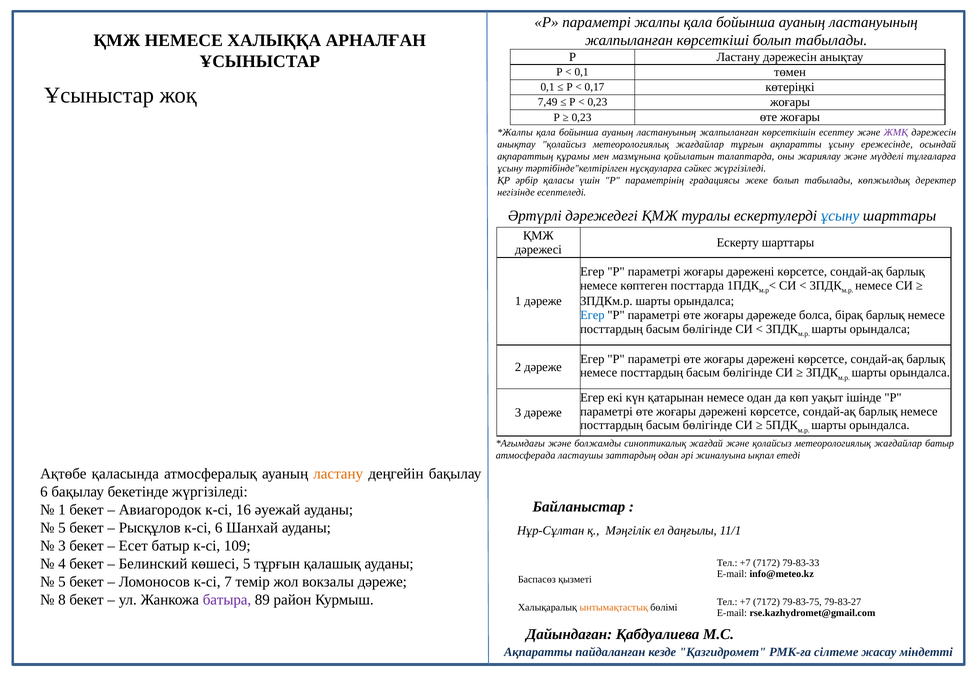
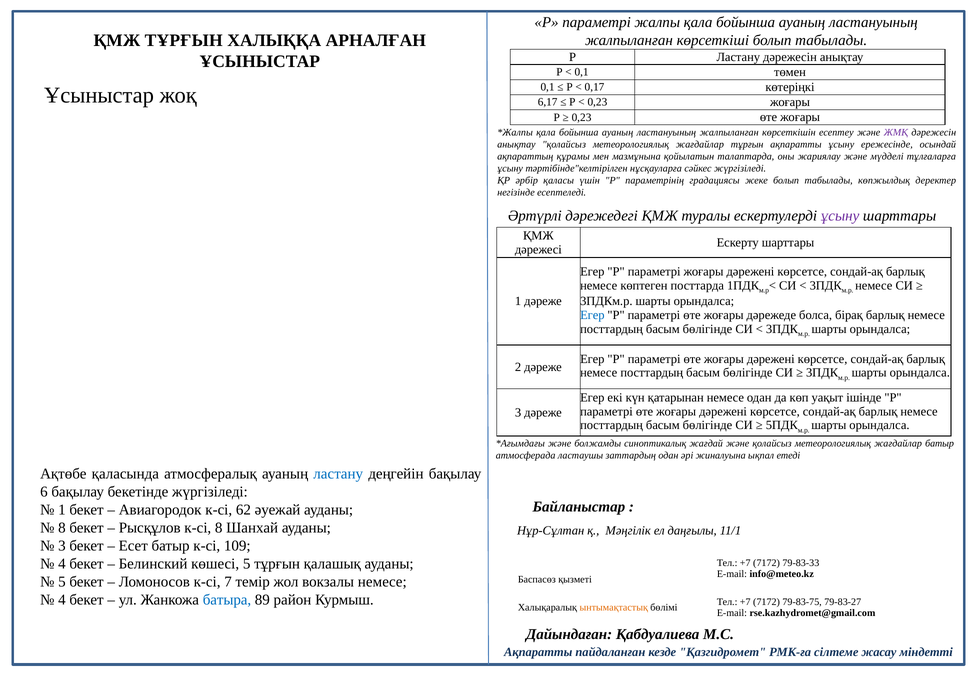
ҚМЖ НЕМЕСЕ: НЕМЕСЕ -> ТҰРҒЫН
7,49: 7,49 -> 6,17
ұсыну at (840, 216) colour: blue -> purple
ластану at (338, 474) colour: orange -> blue
16: 16 -> 62
5 at (62, 528): 5 -> 8
к-сі 6: 6 -> 8
вокзалы дәреже: дәреже -> немесе
8 at (62, 600): 8 -> 4
батыра colour: purple -> blue
